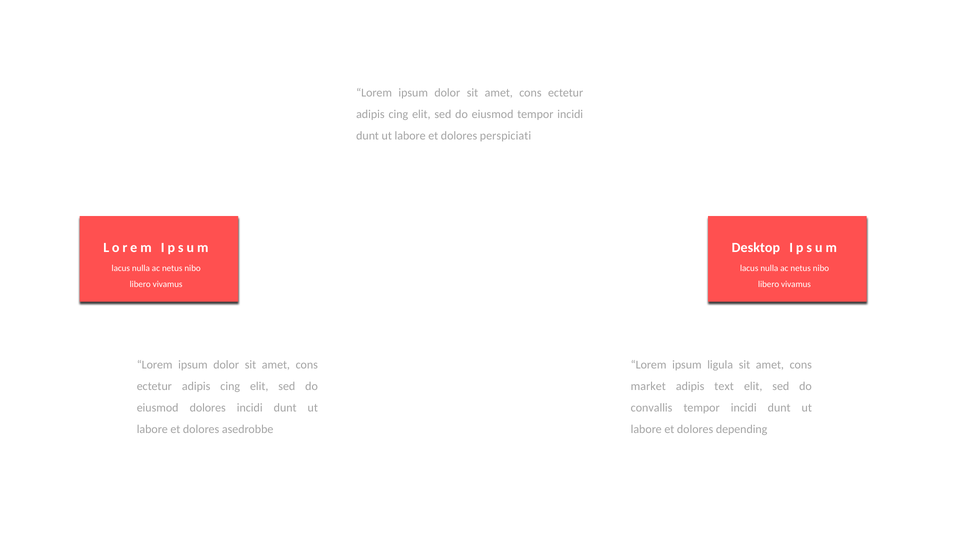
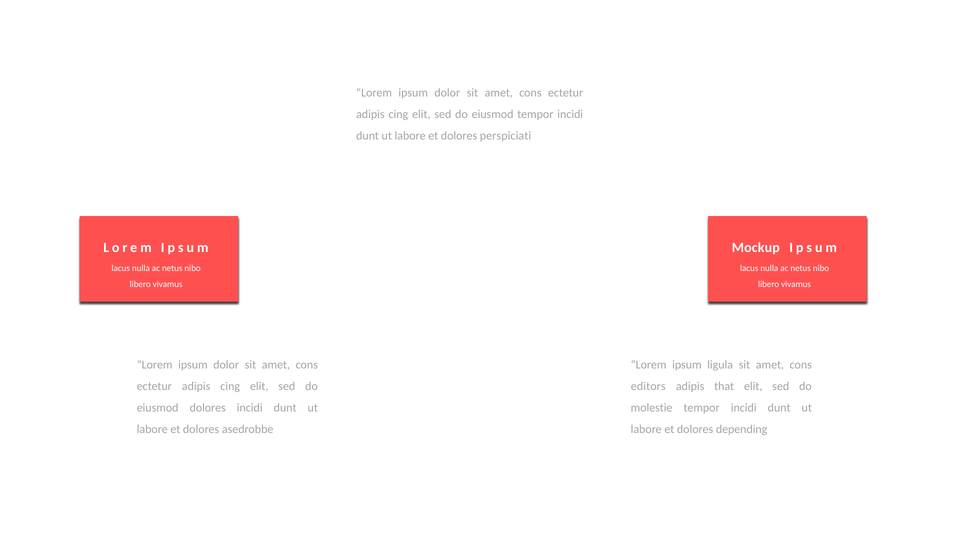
Desktop: Desktop -> Mockup
market: market -> editors
text: text -> that
convallis: convallis -> molestie
